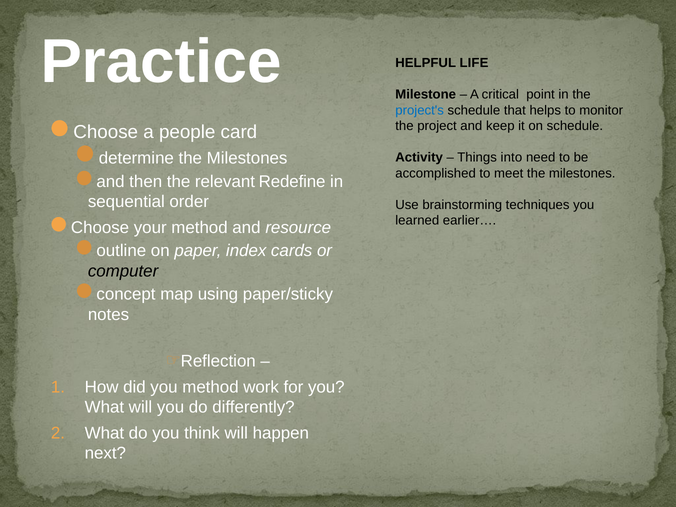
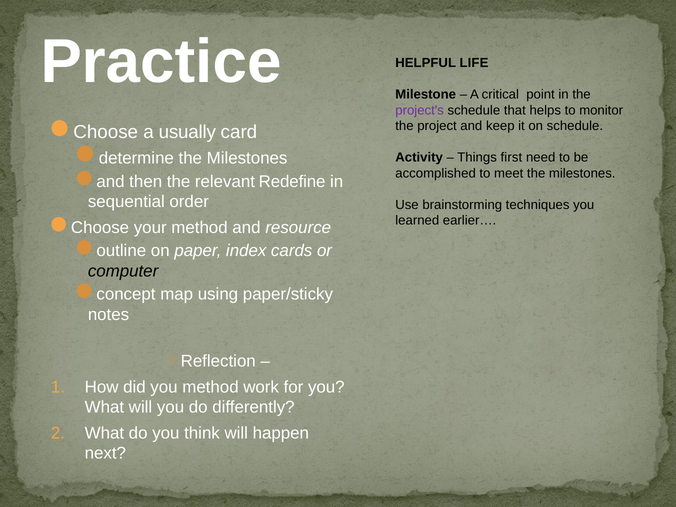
project's colour: blue -> purple
people: people -> usually
into: into -> first
